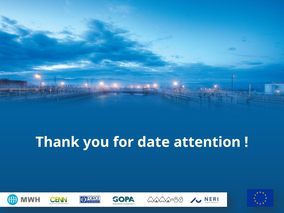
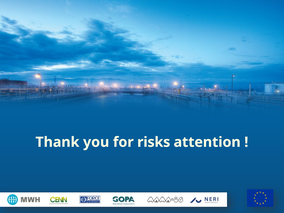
date: date -> risks
